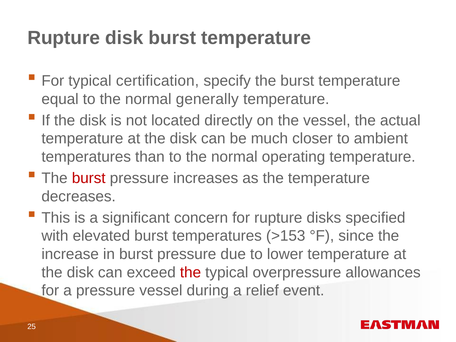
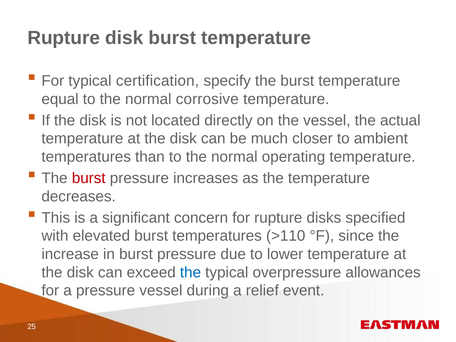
generally: generally -> corrosive
>153: >153 -> >110
the at (191, 272) colour: red -> blue
